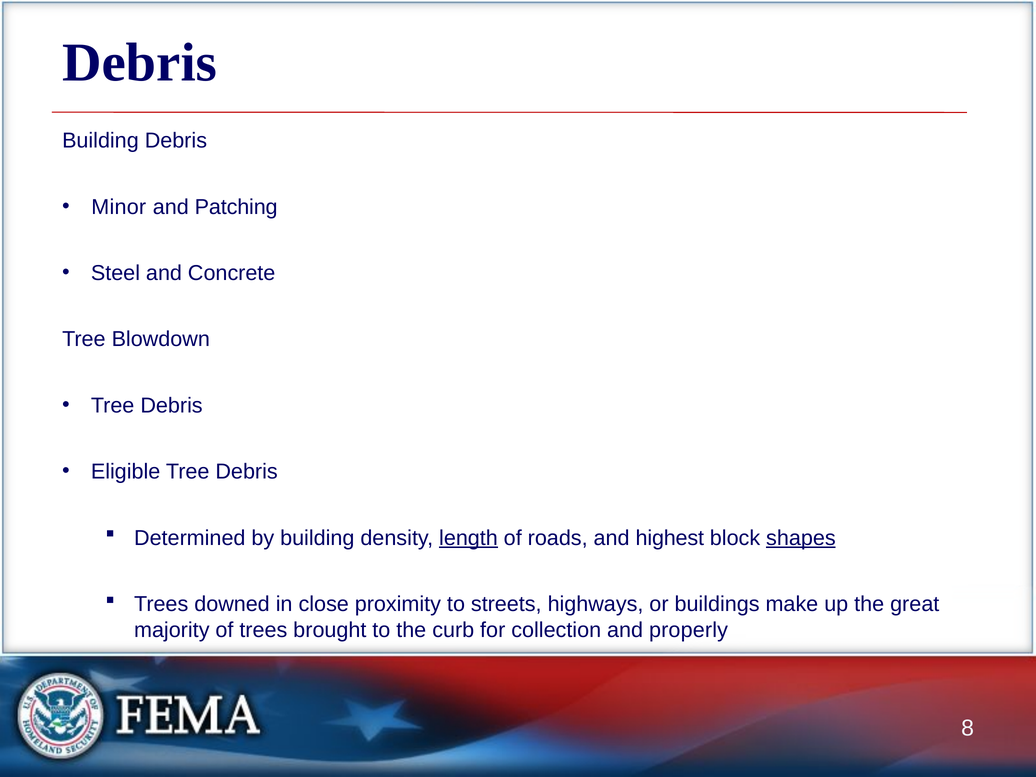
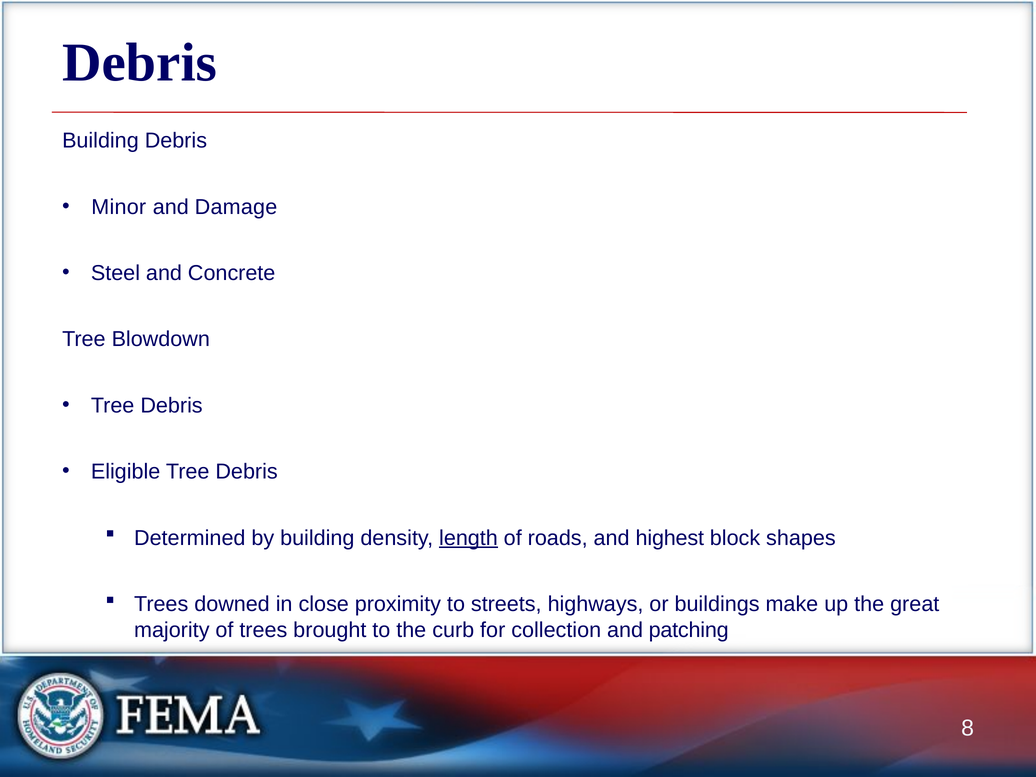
Patching: Patching -> Damage
shapes underline: present -> none
properly: properly -> patching
